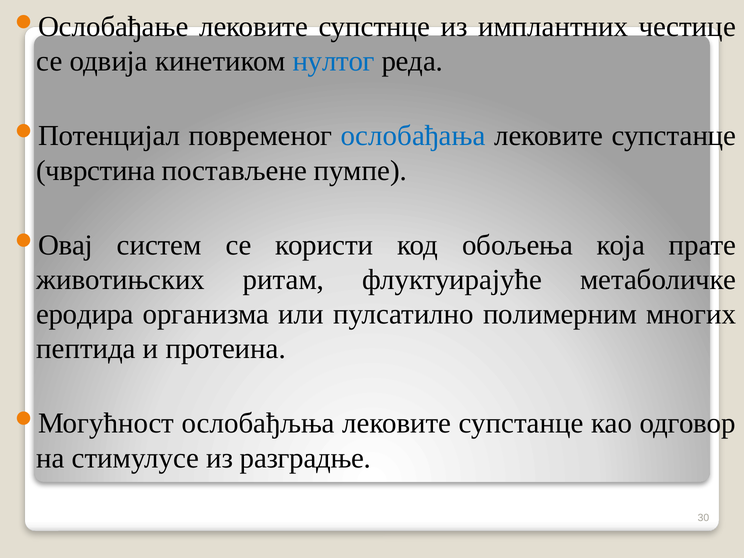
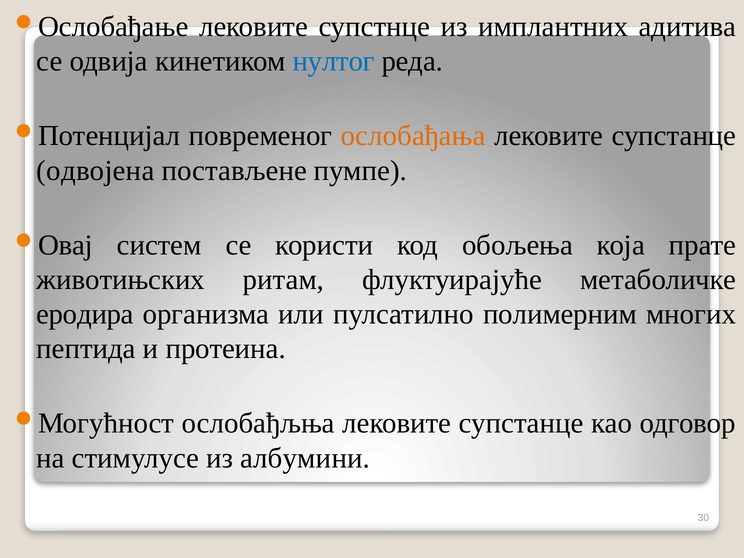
честице: честице -> адитива
ослобађања colour: blue -> orange
чврстина: чврстина -> одвојена
разградње: разградње -> албумини
